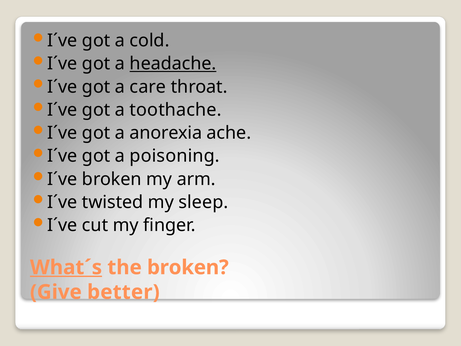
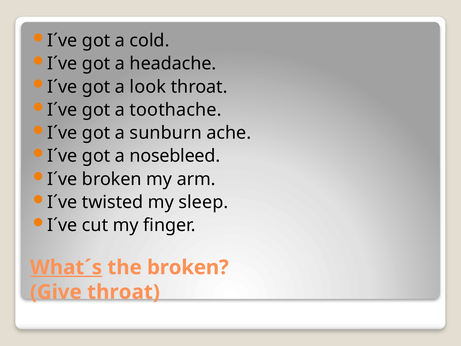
headache underline: present -> none
care: care -> look
anorexia: anorexia -> sunburn
poisoning: poisoning -> nosebleed
Give better: better -> throat
